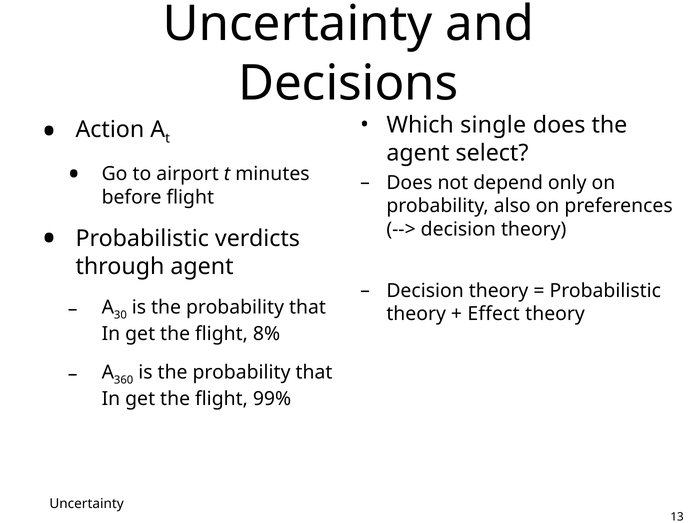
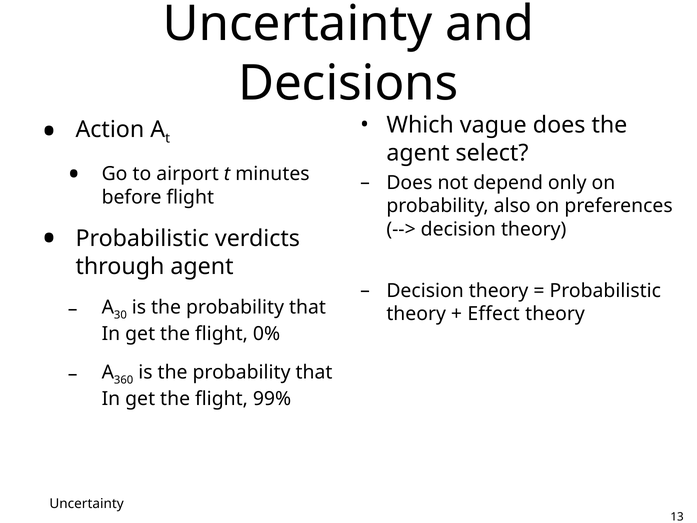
single: single -> vague
8%: 8% -> 0%
